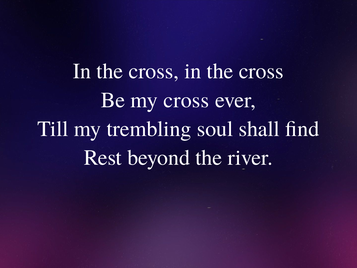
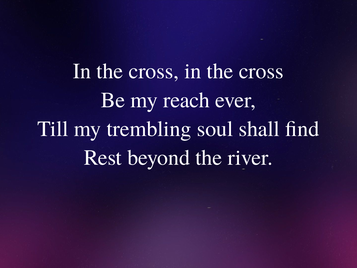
my cross: cross -> reach
